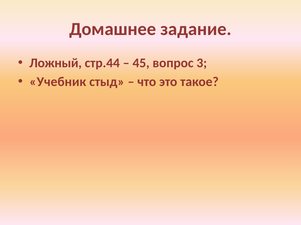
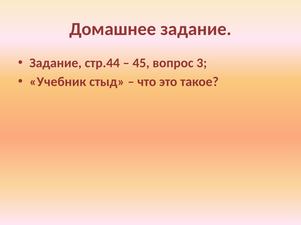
Ложный at (56, 63): Ложный -> Задание
